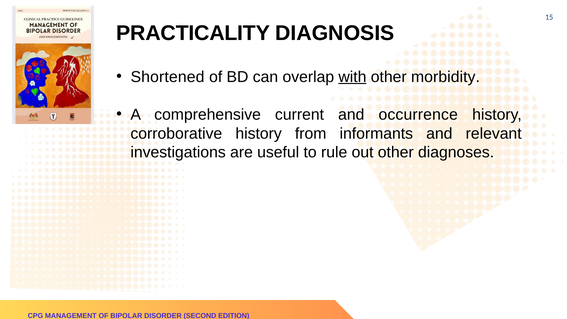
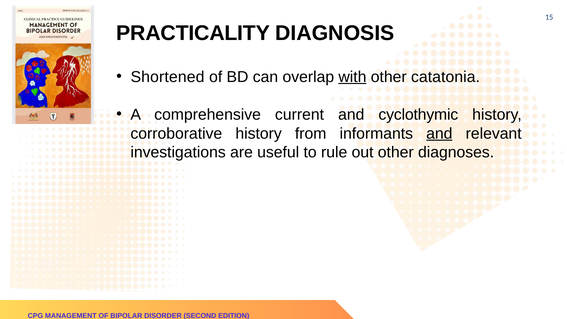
morbidity: morbidity -> catatonia
occurrence: occurrence -> cyclothymic
and at (439, 134) underline: none -> present
